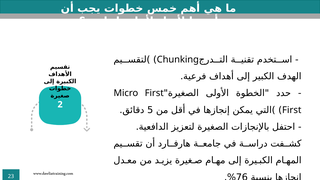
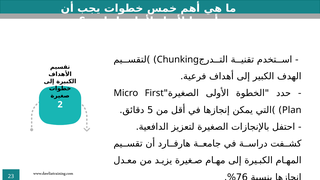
First at (292, 110): First -> Plan
